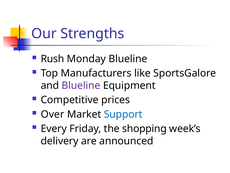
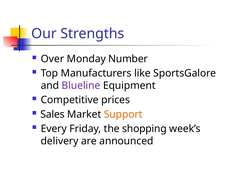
Rush: Rush -> Over
Monday Blueline: Blueline -> Number
Over: Over -> Sales
Support colour: blue -> orange
